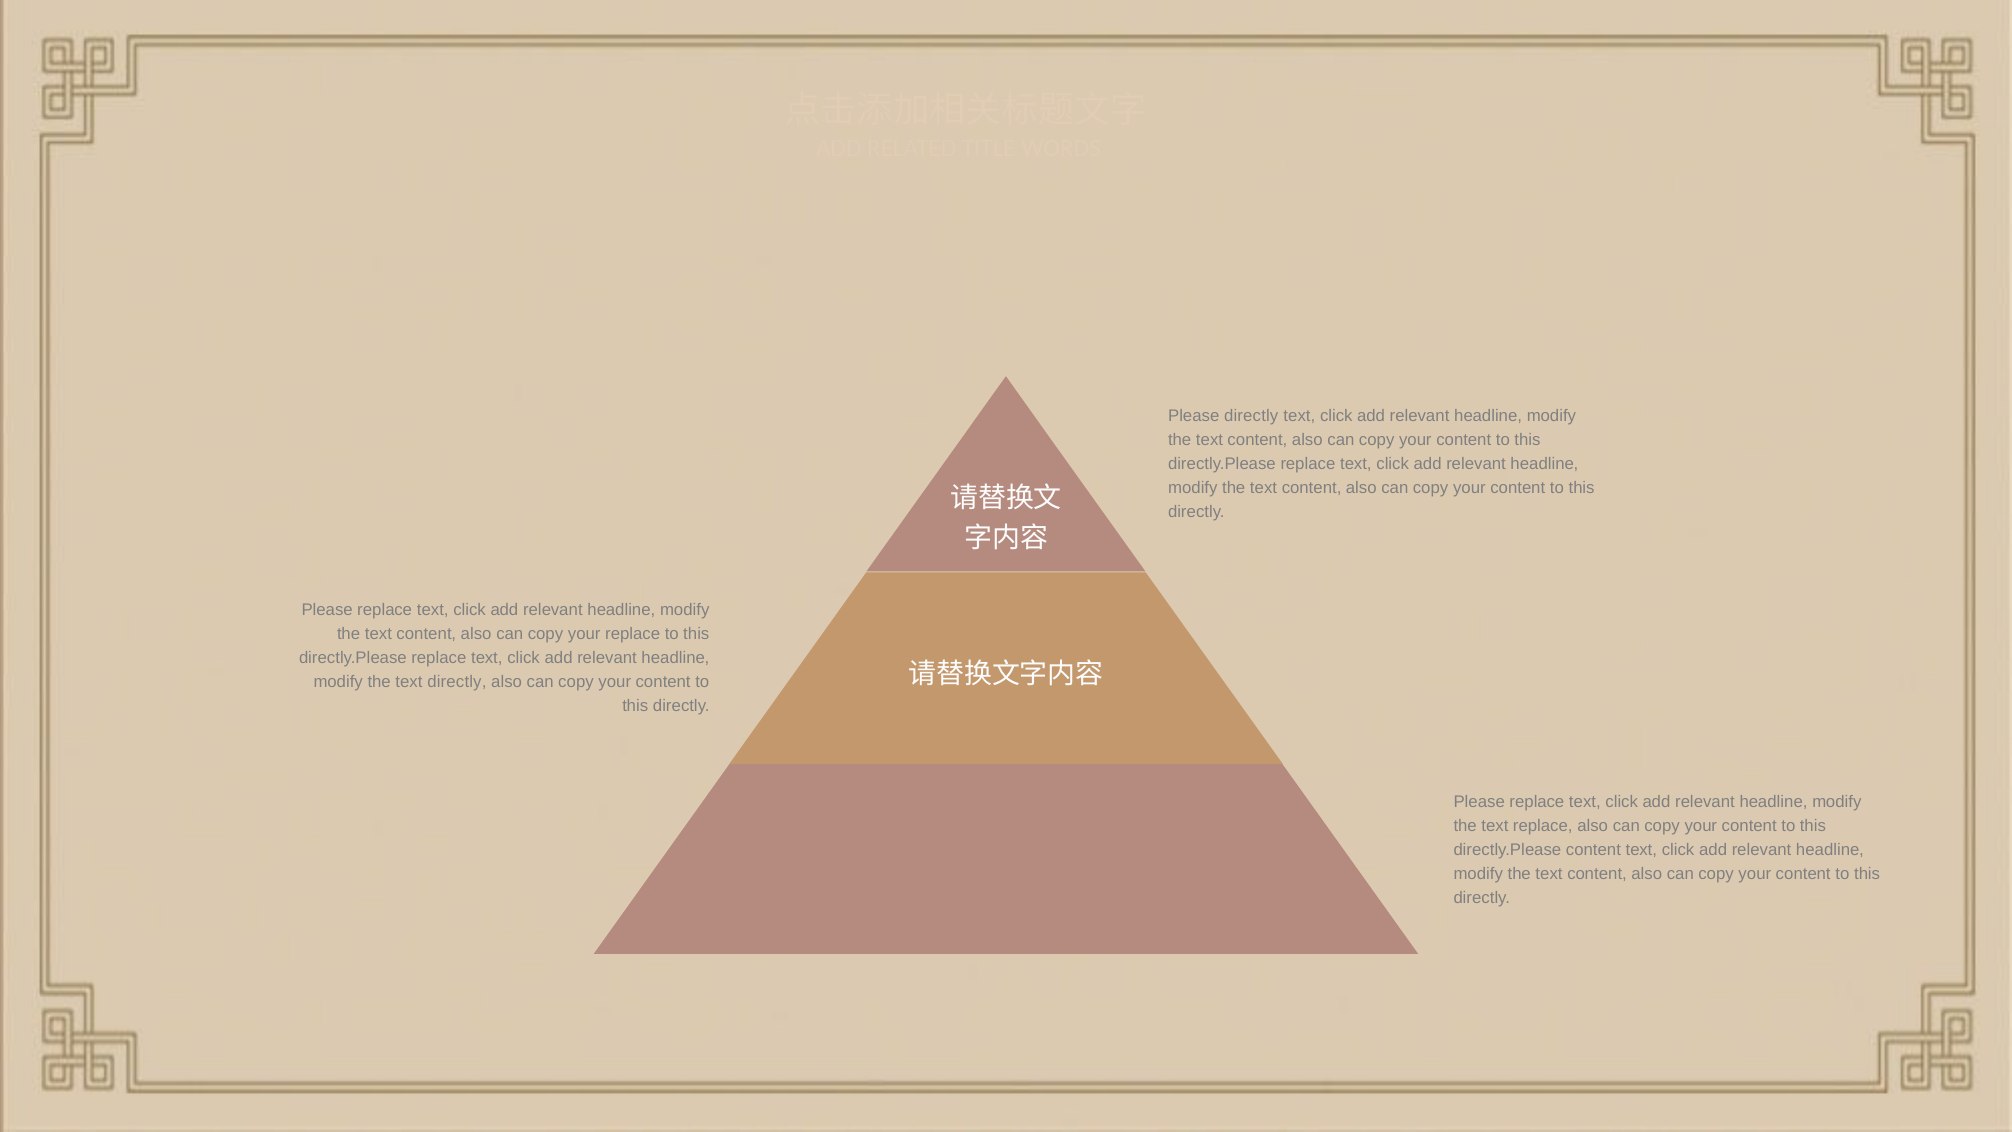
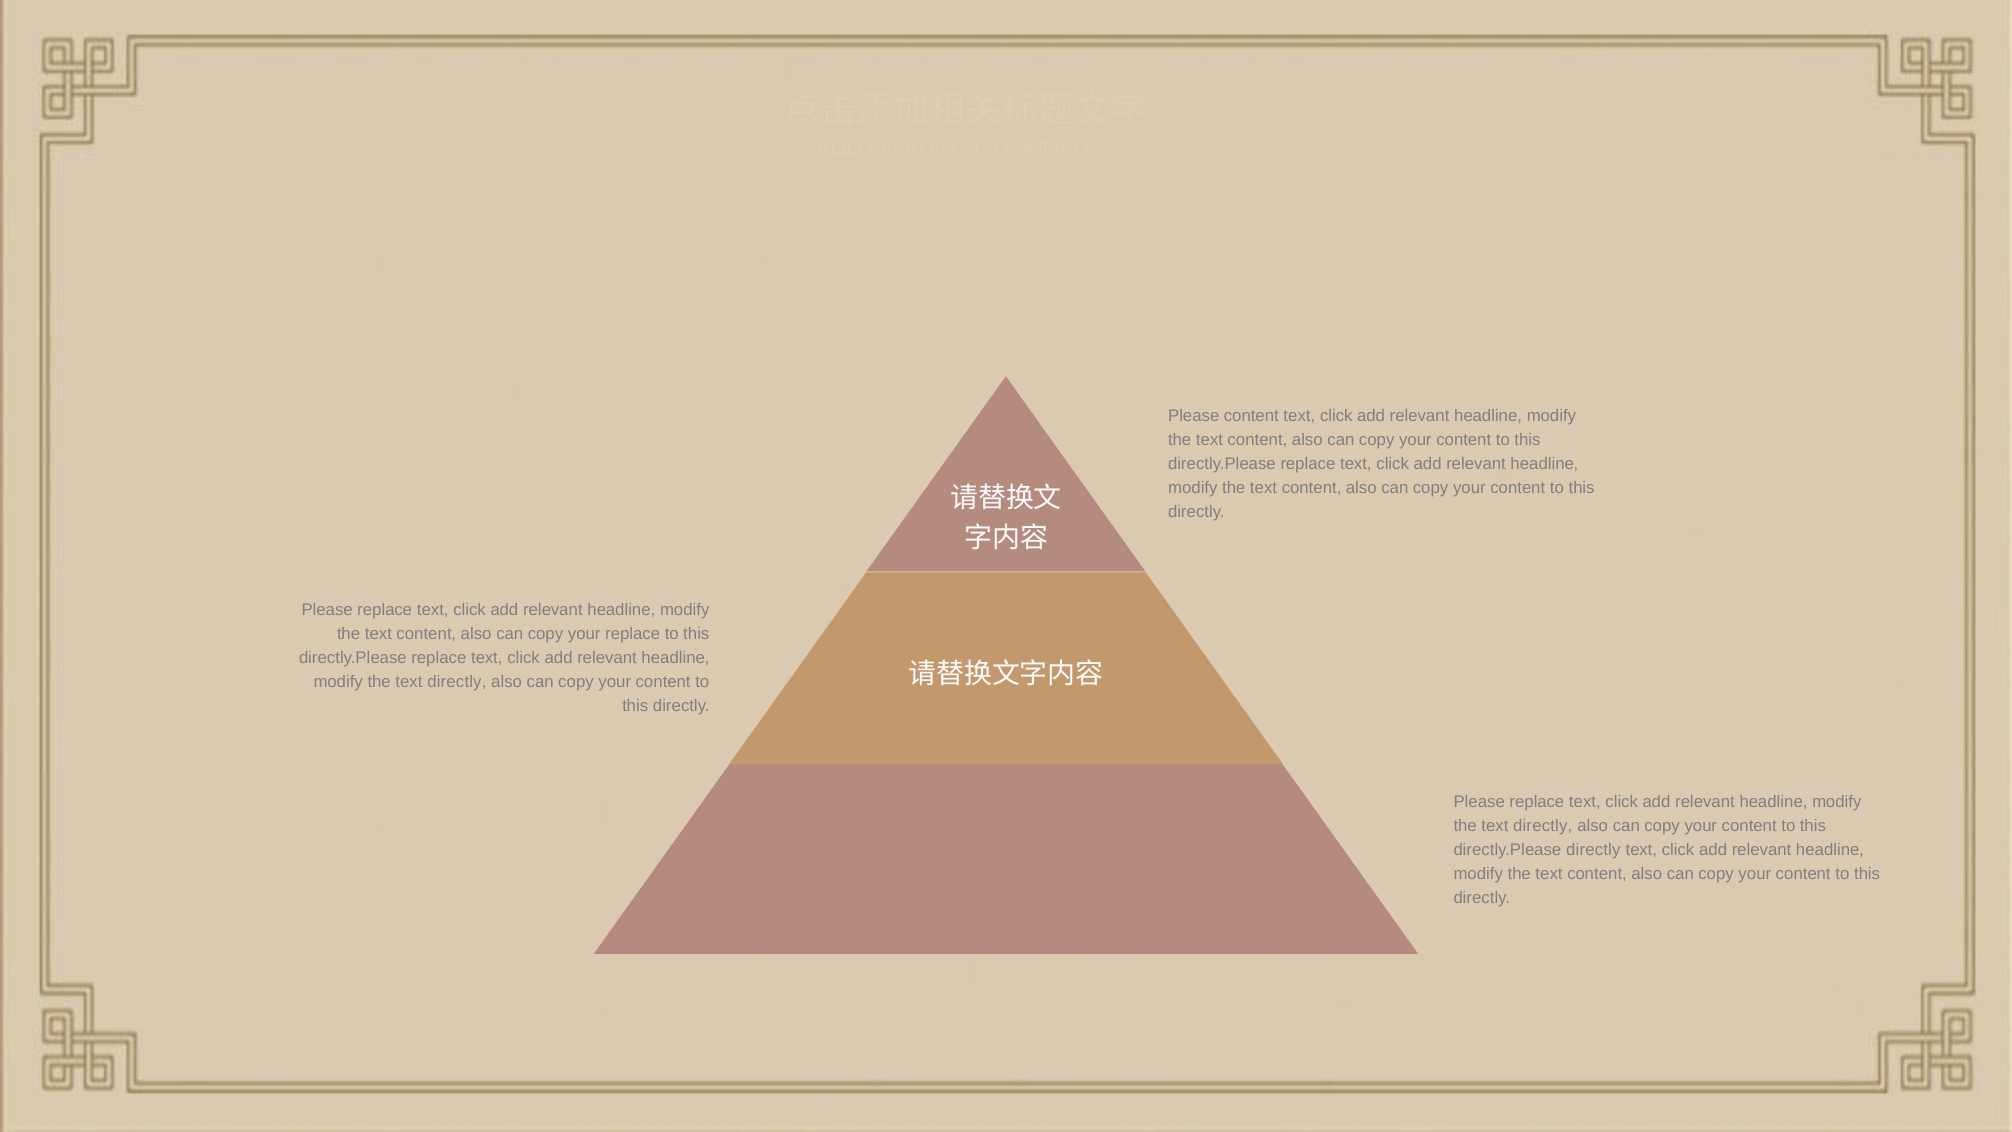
Please directly: directly -> content
replace at (1543, 826): replace -> directly
directly.Please content: content -> directly
